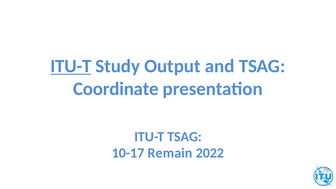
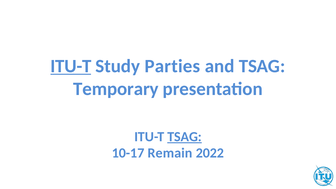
Output: Output -> Parties
Coordinate: Coordinate -> Temporary
TSAG at (185, 137) underline: none -> present
